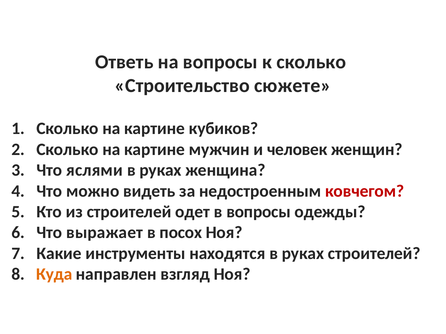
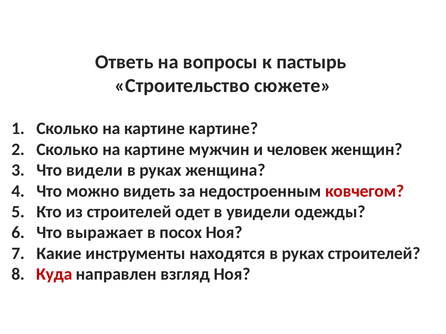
к сколько: сколько -> пастырь
картине кубиков: кубиков -> картине
яслями: яслями -> видели
в вопросы: вопросы -> увидели
Куда colour: orange -> red
